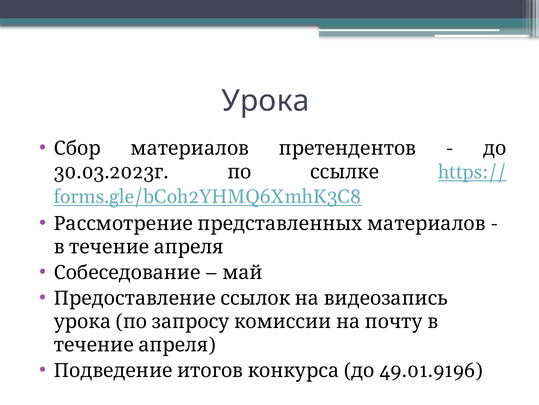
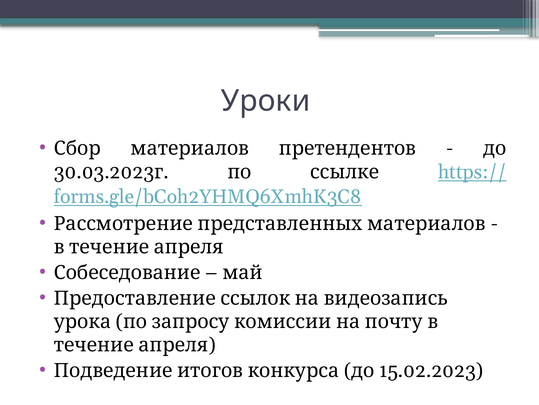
Урока at (265, 101): Урока -> Уроки
49.01.9196: 49.01.9196 -> 15.02.2023
